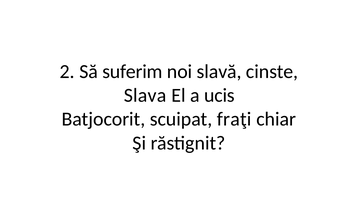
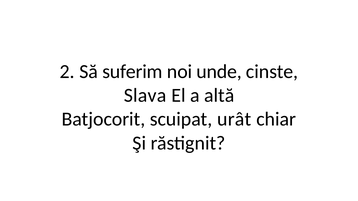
slavă: slavă -> unde
ucis: ucis -> altă
fraţi: fraţi -> urât
